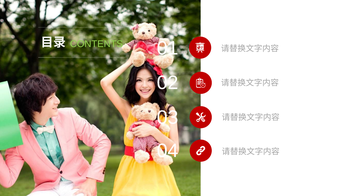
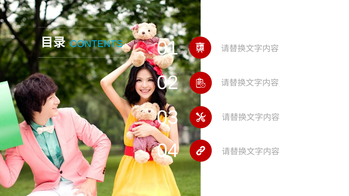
CONTENTS colour: light green -> light blue
